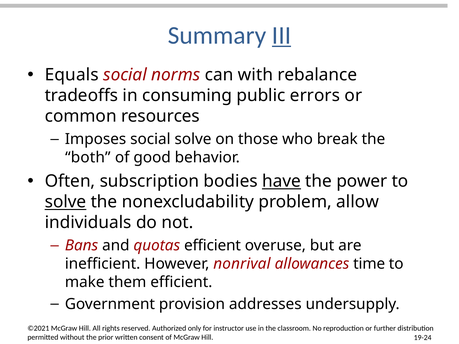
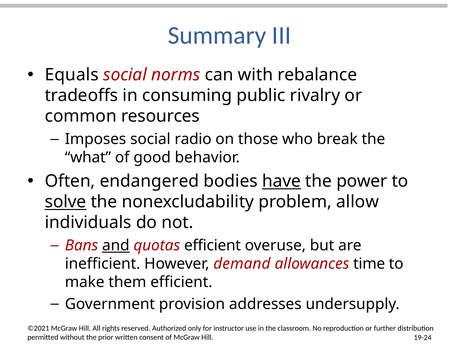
III underline: present -> none
errors: errors -> rivalry
social solve: solve -> radio
both: both -> what
subscription: subscription -> endangered
and underline: none -> present
nonrival: nonrival -> demand
